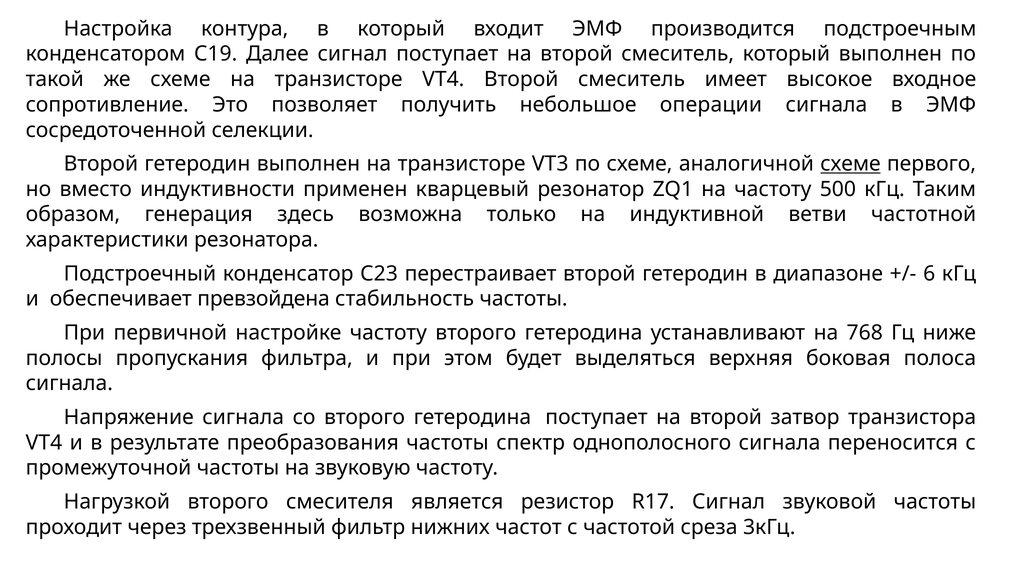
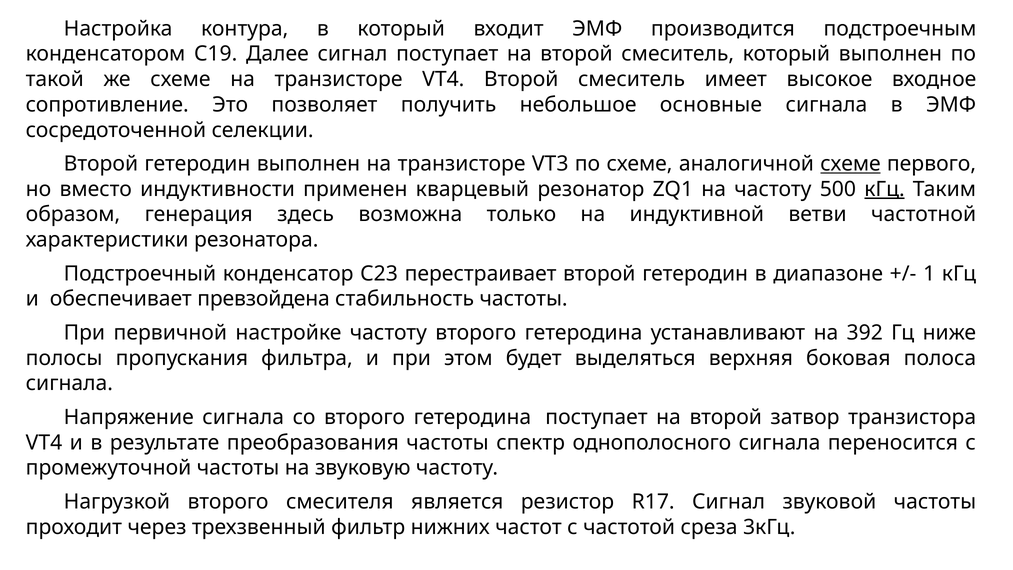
операции: операции -> основные
кГц at (884, 189) underline: none -> present
6: 6 -> 1
768: 768 -> 392
